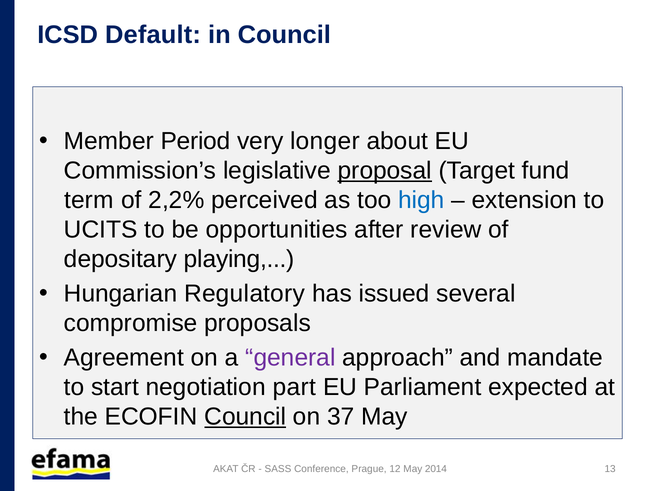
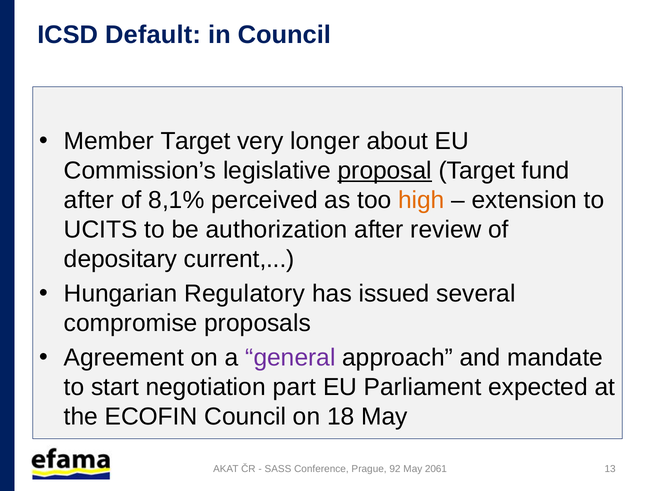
Member Period: Period -> Target
term at (89, 200): term -> after
2,2%: 2,2% -> 8,1%
high colour: blue -> orange
opportunities: opportunities -> authorization
playing: playing -> current
Council at (245, 417) underline: present -> none
37: 37 -> 18
12: 12 -> 92
2014: 2014 -> 2061
